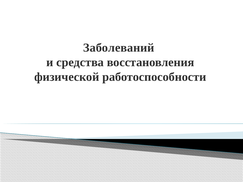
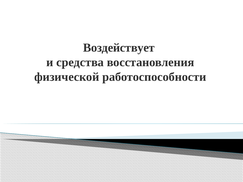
Заболеваний: Заболеваний -> Воздействует
